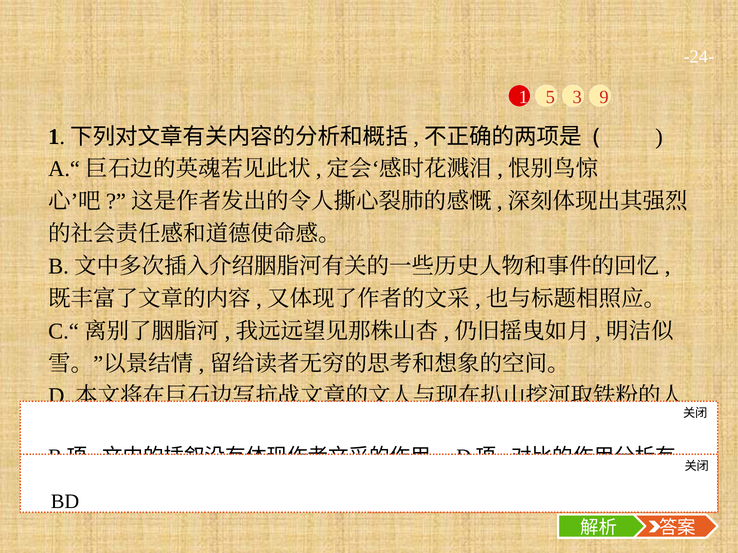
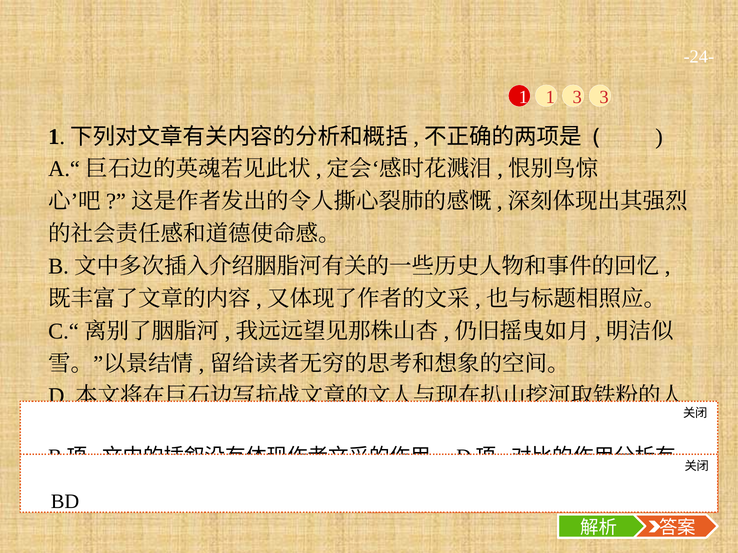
1 5: 5 -> 1
3 9: 9 -> 3
